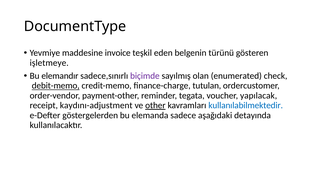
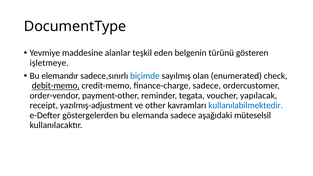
invoice: invoice -> alanlar
biçimde colour: purple -> blue
finance-charge tutulan: tutulan -> sadece
kaydını-adjustment: kaydını-adjustment -> yazılmış-adjustment
other underline: present -> none
detayında: detayında -> müteselsil
